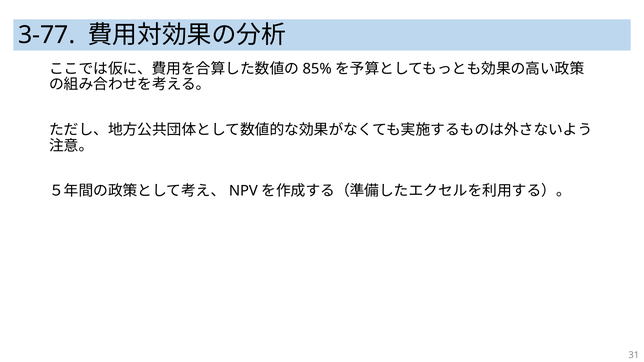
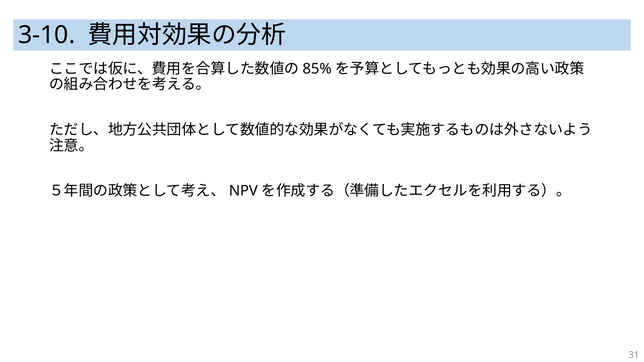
3-77: 3-77 -> 3-10
